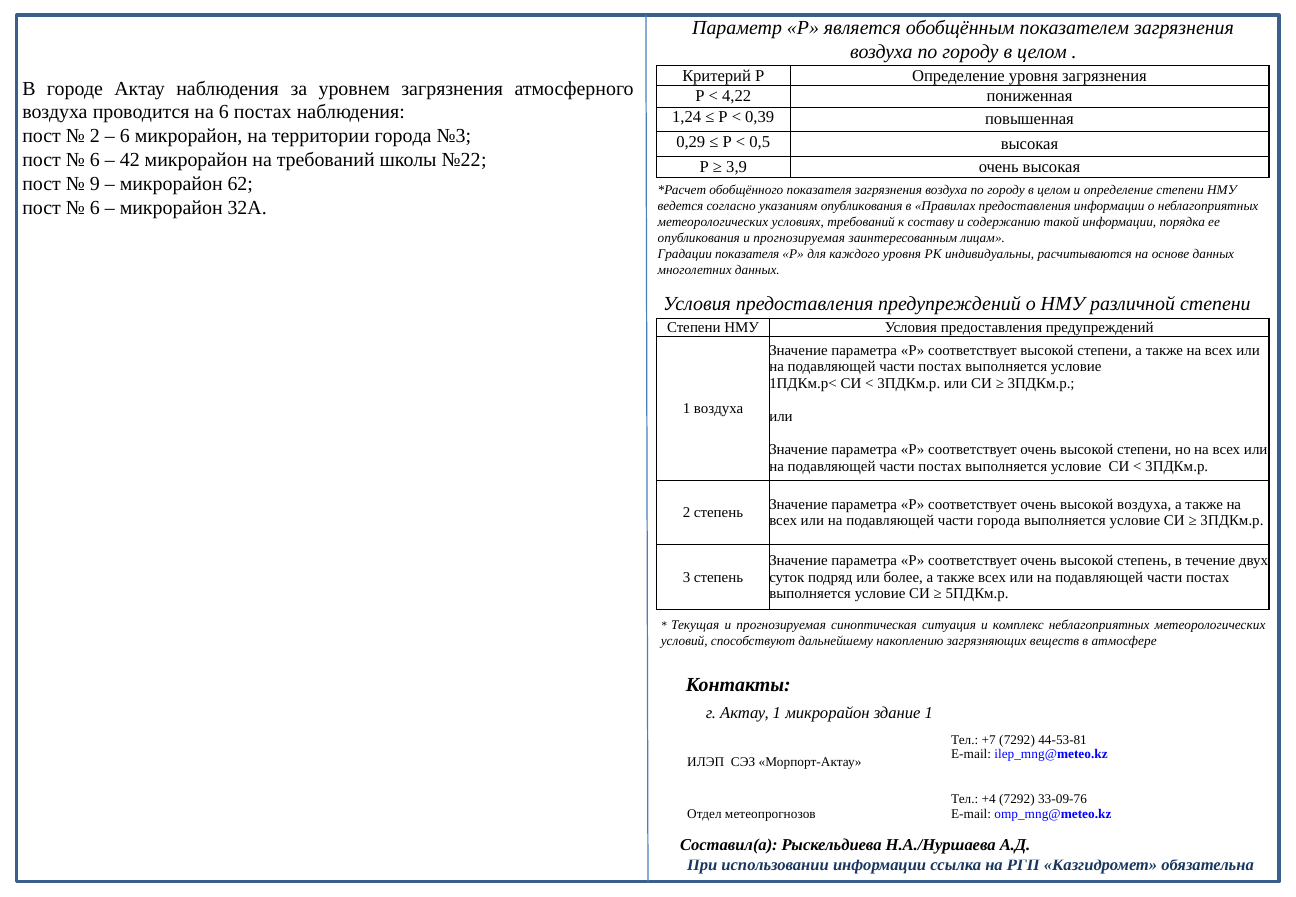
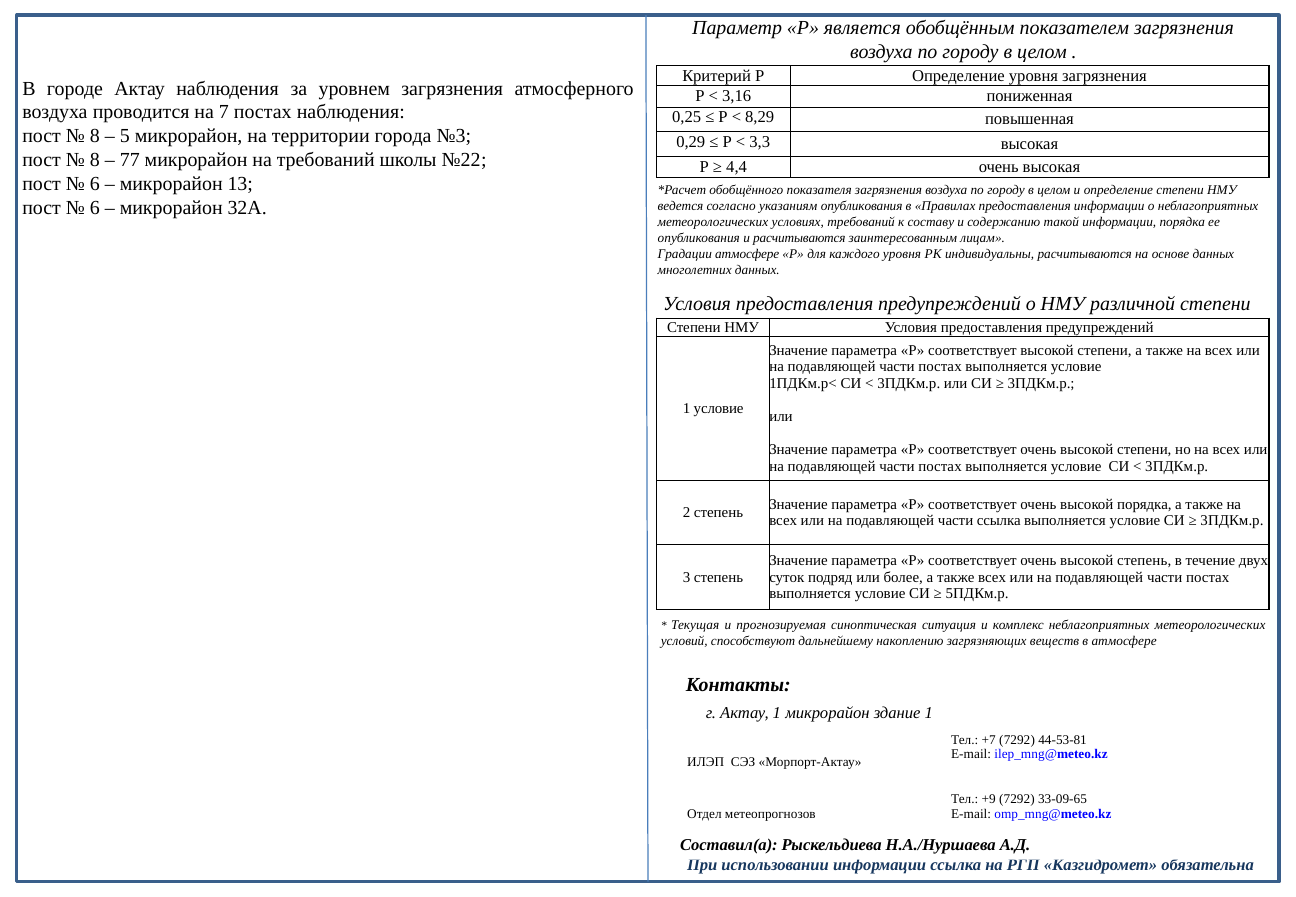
4,22: 4,22 -> 3,16
на 6: 6 -> 7
1,24: 1,24 -> 0,25
0,39: 0,39 -> 8,29
2 at (95, 136): 2 -> 8
6 at (125, 136): 6 -> 5
0,5: 0,5 -> 3,3
6 at (95, 160): 6 -> 8
42: 42 -> 77
3,9: 3,9 -> 4,4
9 at (95, 184): 9 -> 6
62: 62 -> 13
опубликования и прогнозируемая: прогнозируемая -> расчитываются
Градации показателя: показателя -> атмосфере
1 воздуха: воздуха -> условие
высокой воздуха: воздуха -> порядка
части города: города -> ссылка
+4: +4 -> +9
33-09-76: 33-09-76 -> 33-09-65
